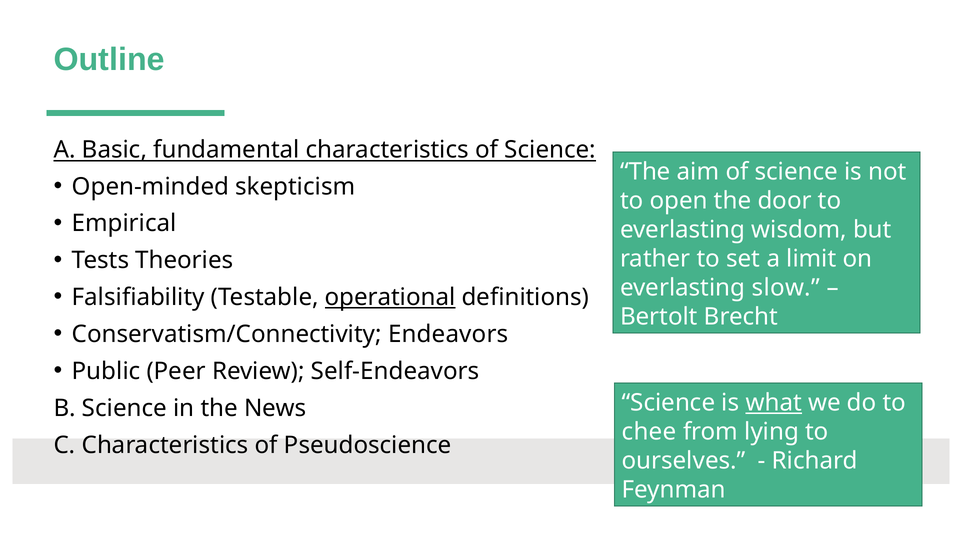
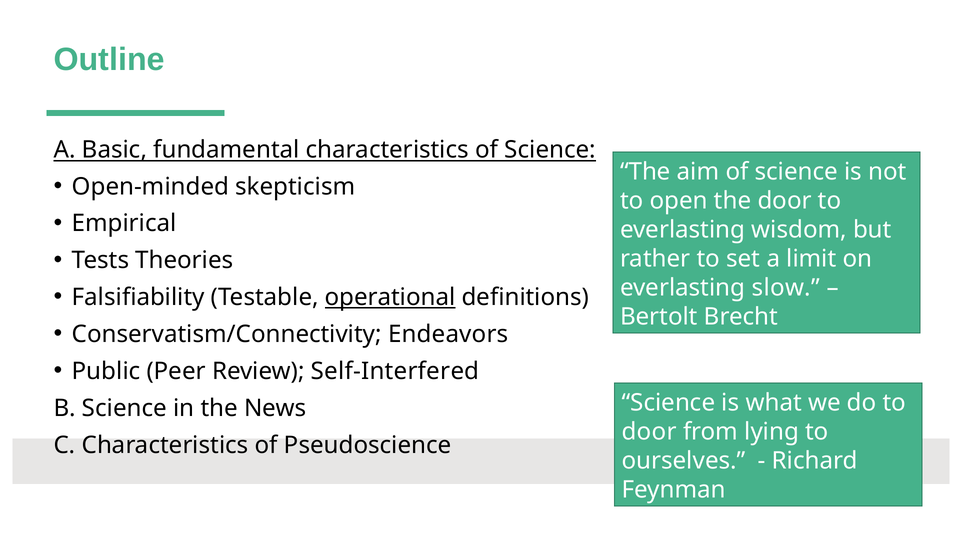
Self-Endeavors: Self-Endeavors -> Self-Interfered
what underline: present -> none
chee at (649, 432): chee -> door
